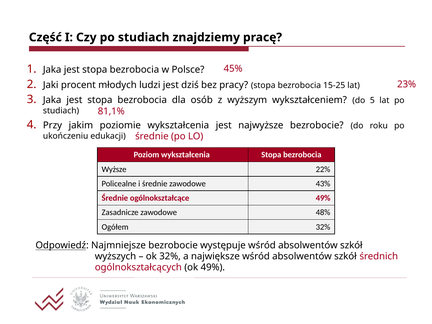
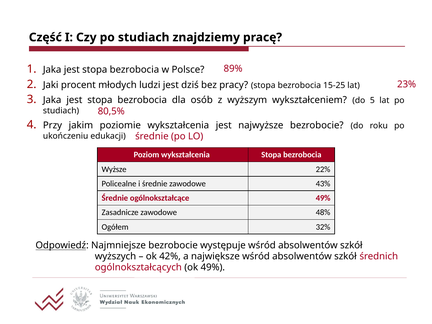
45%: 45% -> 89%
81,1%: 81,1% -> 80,5%
ok 32%: 32% -> 42%
